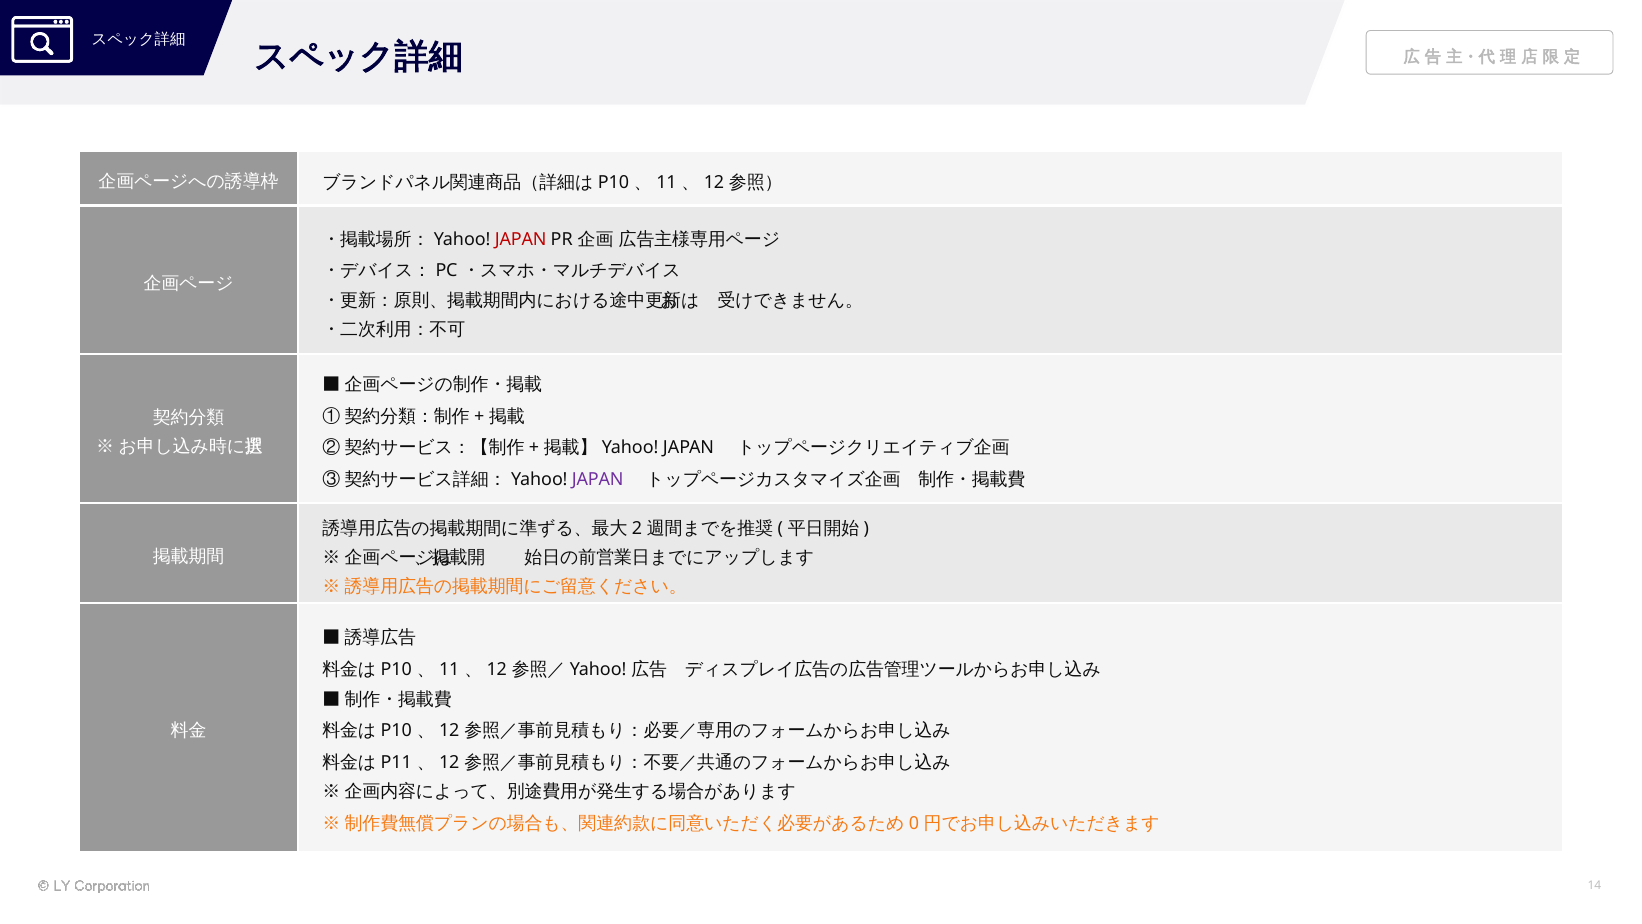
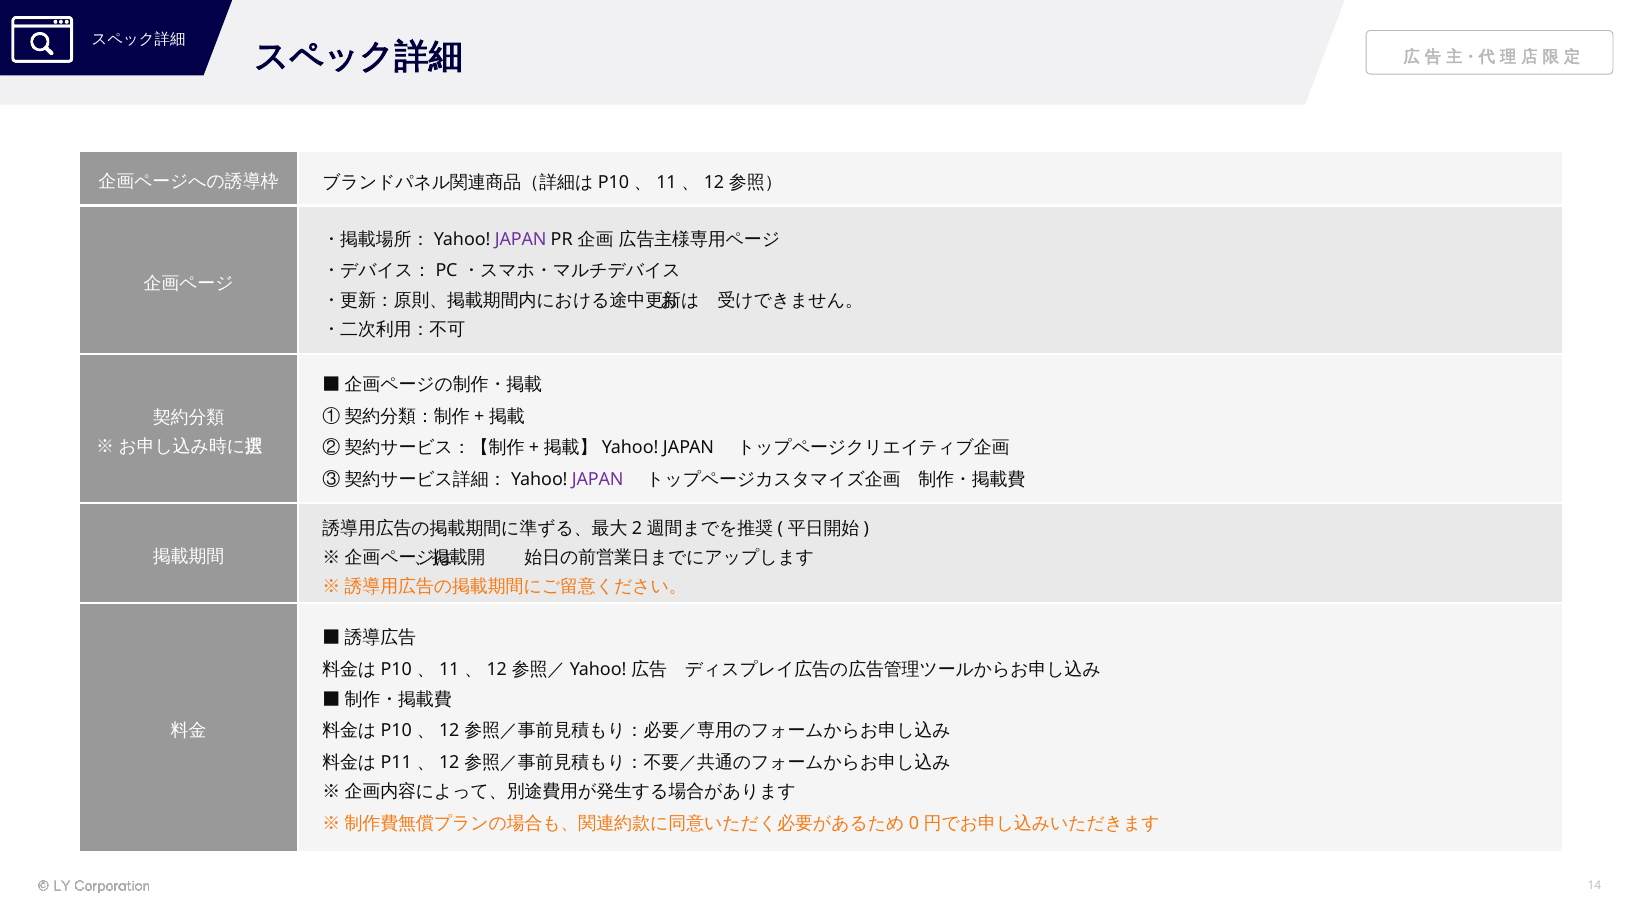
JAPAN at (521, 239) colour: red -> purple
